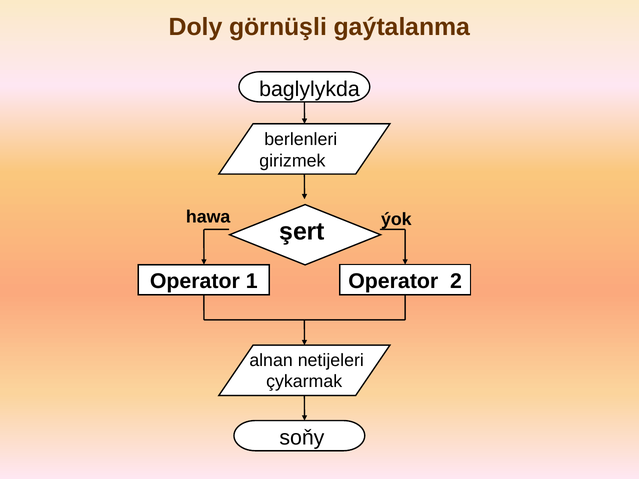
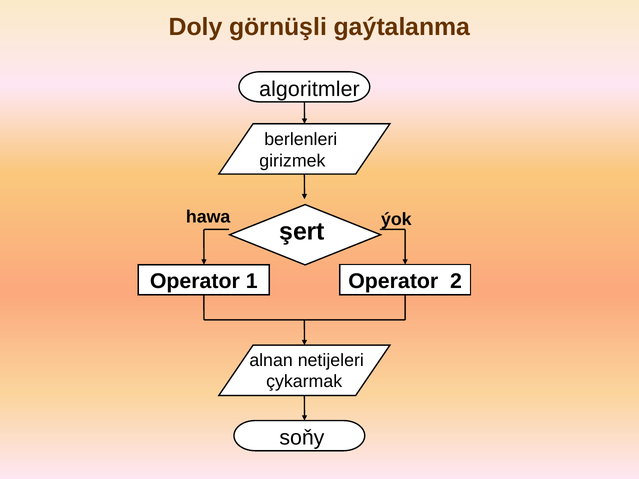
baglylykda: baglylykda -> algoritmler
